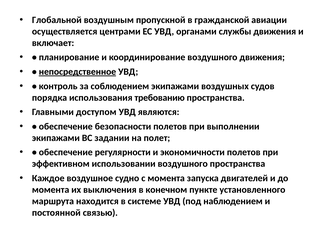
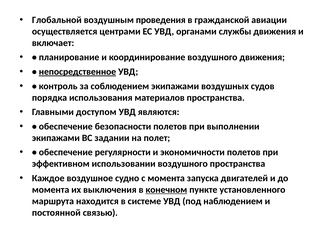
пропускной: пропускной -> проведения
требованию: требованию -> материалов
конечном underline: none -> present
